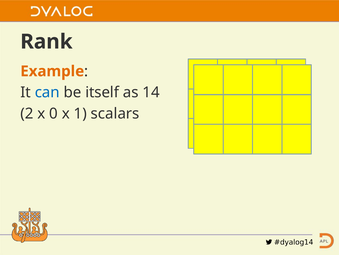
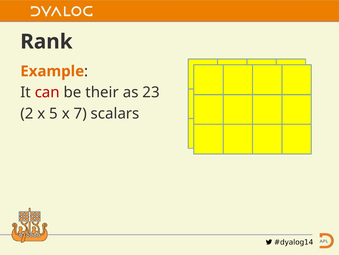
can colour: blue -> red
itself: itself -> their
14: 14 -> 23
0: 0 -> 5
1: 1 -> 7
